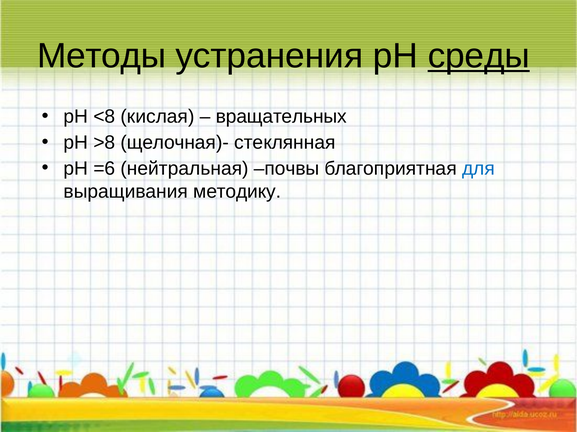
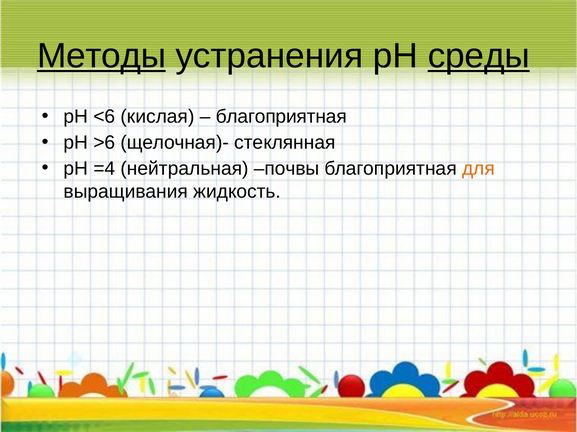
Методы underline: none -> present
<8: <8 -> <6
вращательных at (281, 117): вращательных -> благоприятная
>8: >8 -> >6
=6: =6 -> =4
для colour: blue -> orange
методику: методику -> жидкость
